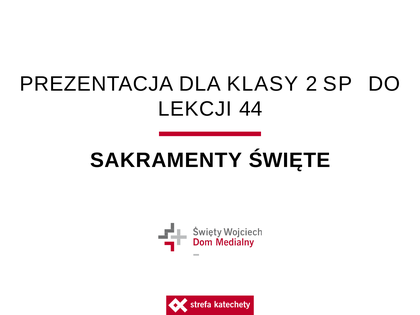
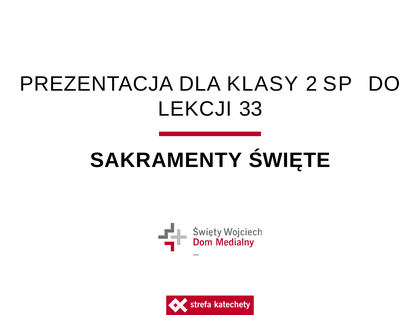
44: 44 -> 33
